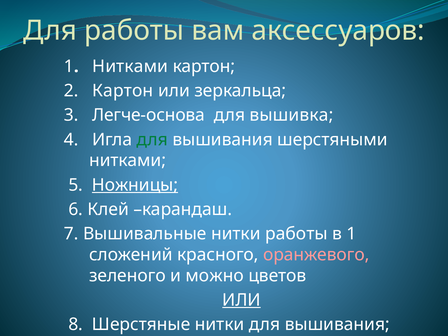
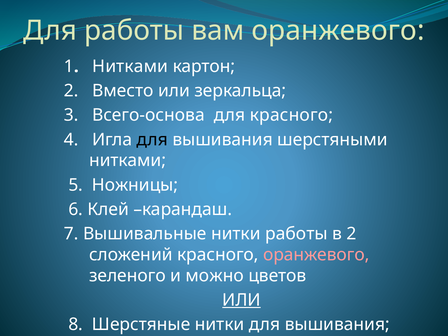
вам аксессуаров: аксессуаров -> оранжевого
2 Картон: Картон -> Вместо
Легче-основа: Легче-основа -> Всего-основа
для вышивка: вышивка -> красного
для at (152, 140) colour: green -> black
Ножницы underline: present -> none
в 1: 1 -> 2
